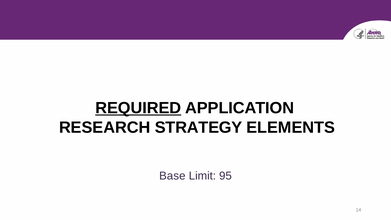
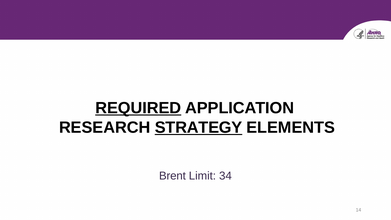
STRATEGY underline: none -> present
Base: Base -> Brent
95: 95 -> 34
